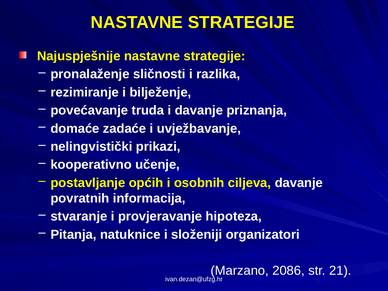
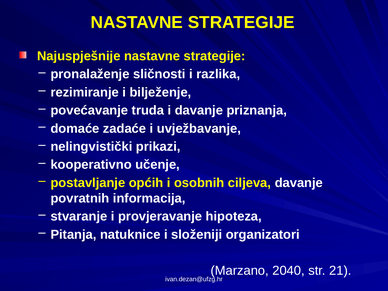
2086: 2086 -> 2040
